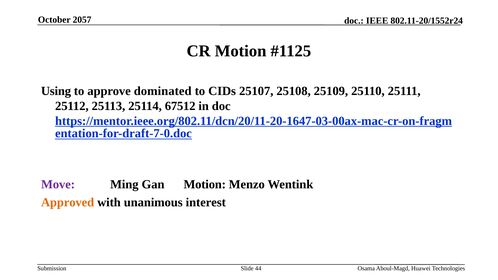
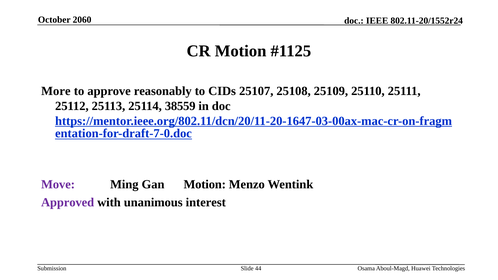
2057: 2057 -> 2060
Using: Using -> More
dominated: dominated -> reasonably
67512: 67512 -> 38559
Approved colour: orange -> purple
